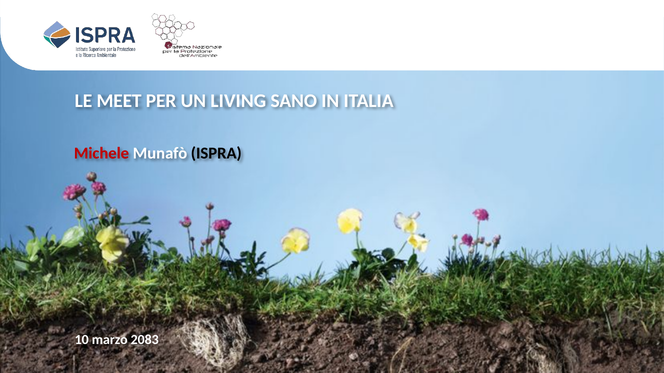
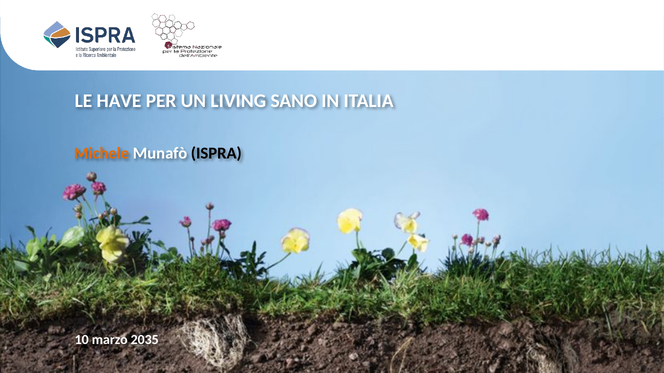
MEET: MEET -> HAVE
Michele colour: red -> orange
2083: 2083 -> 2035
